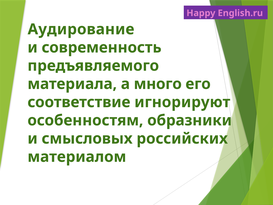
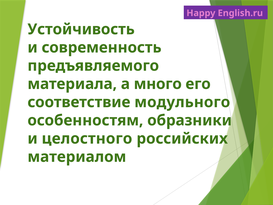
Аудирование: Аудирование -> Устойчивость
игнорируют: игнорируют -> модульного
смысловых: смысловых -> целостного
